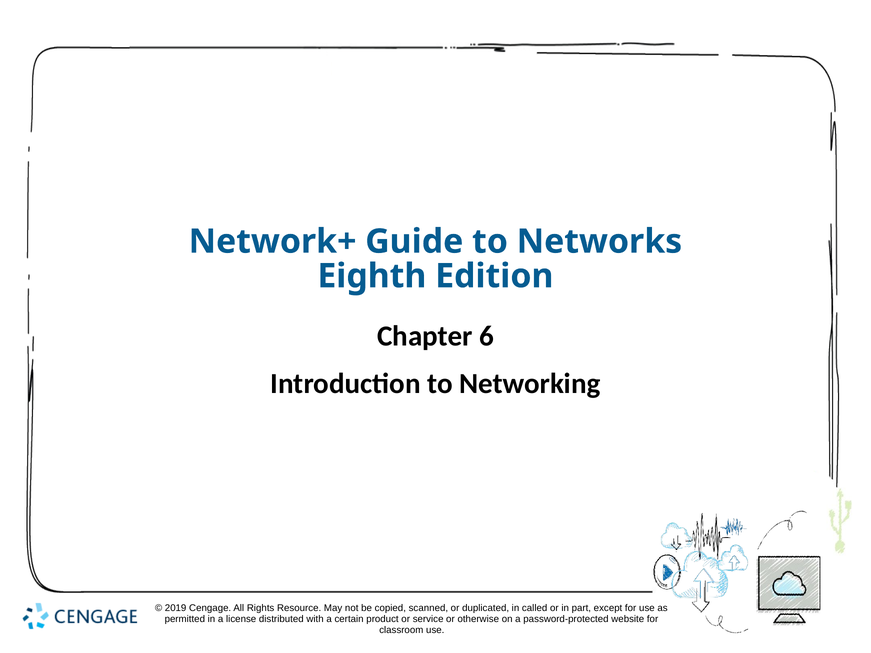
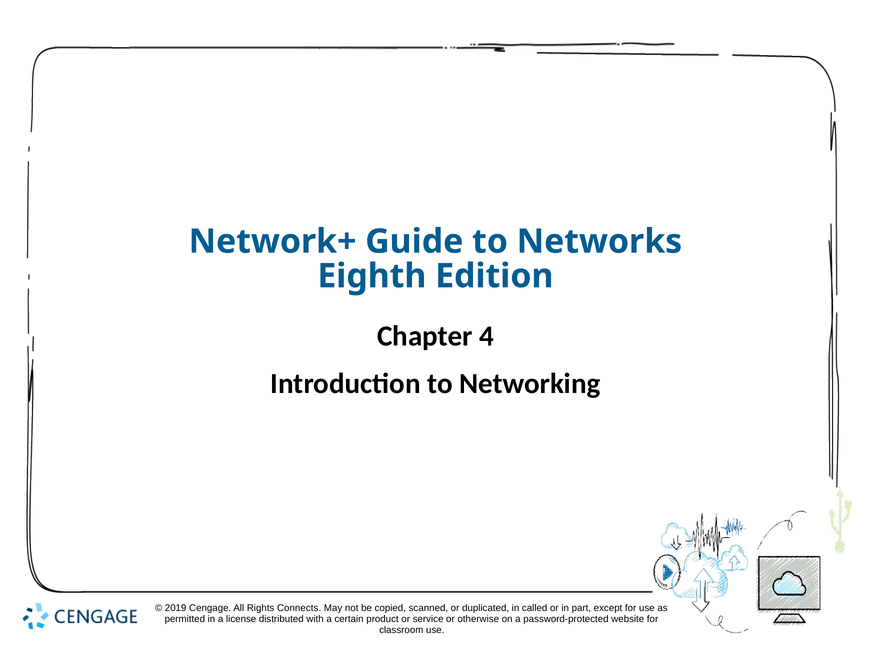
6: 6 -> 4
Resource: Resource -> Connects
